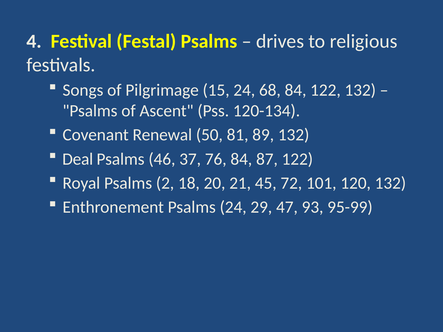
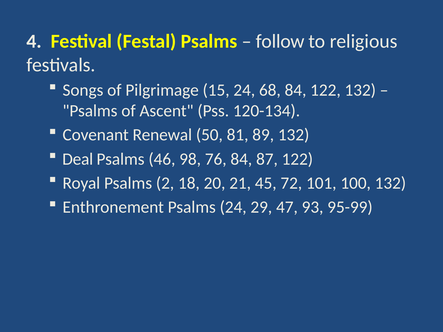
drives: drives -> follow
37: 37 -> 98
120: 120 -> 100
